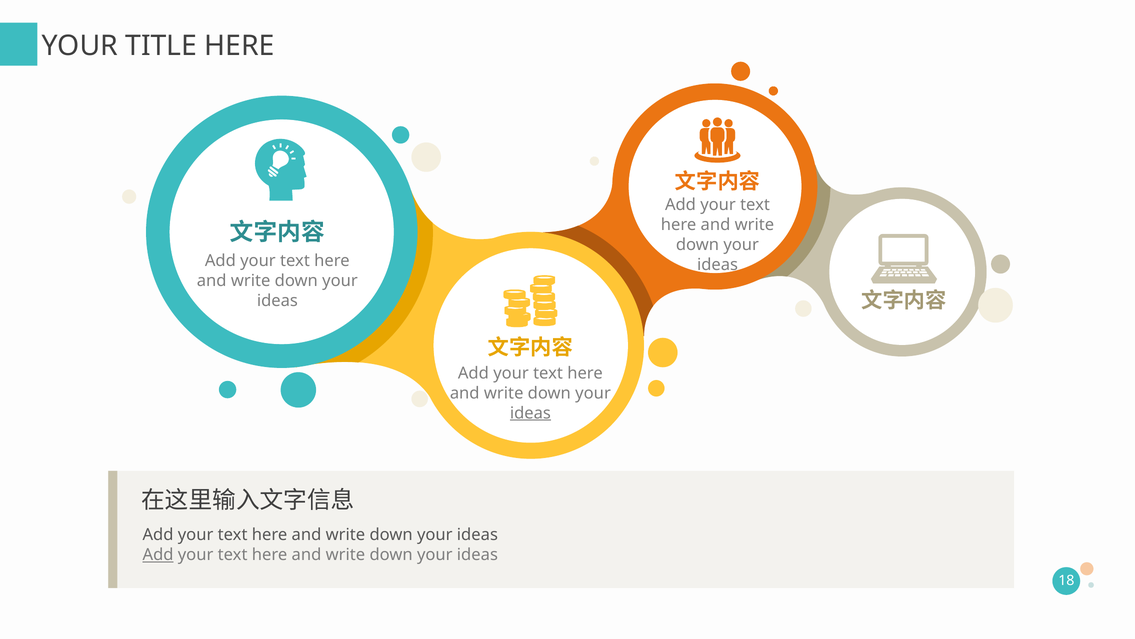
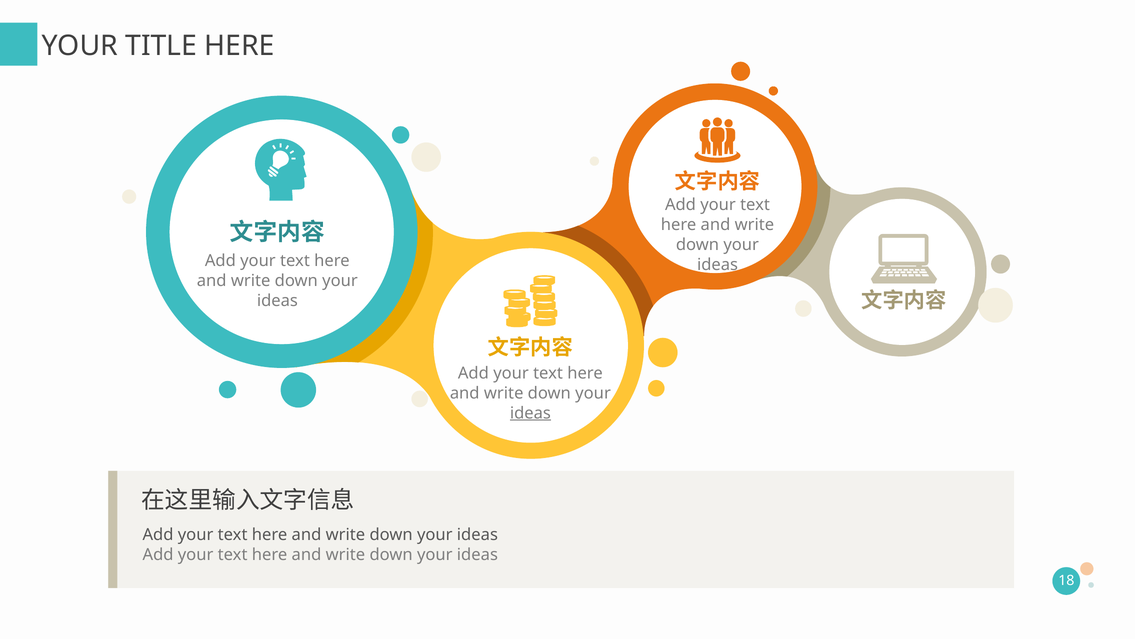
Add at (158, 554) underline: present -> none
